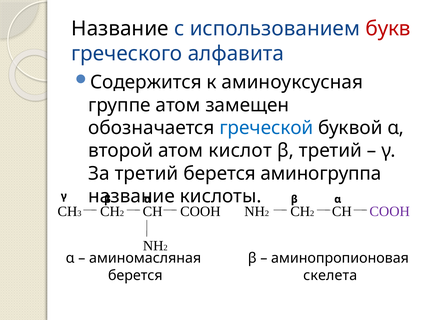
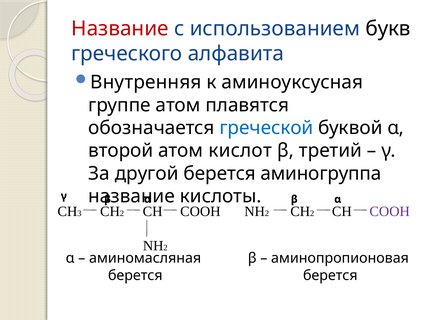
Название at (120, 29) colour: black -> red
букв colour: red -> black
Содержится: Содержится -> Внутренняя
замещен: замещен -> плавятся
За третий: третий -> другой
скелета at (330, 276): скелета -> берется
